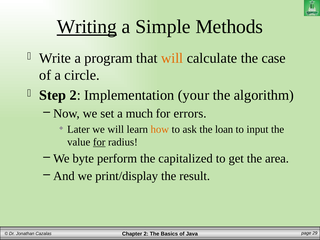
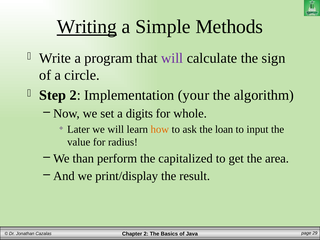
will at (172, 58) colour: orange -> purple
case: case -> sign
much: much -> digits
errors: errors -> whole
for at (99, 142) underline: present -> none
byte: byte -> than
